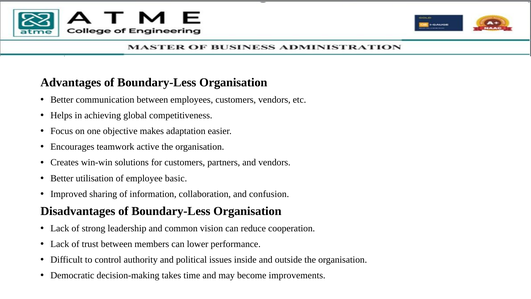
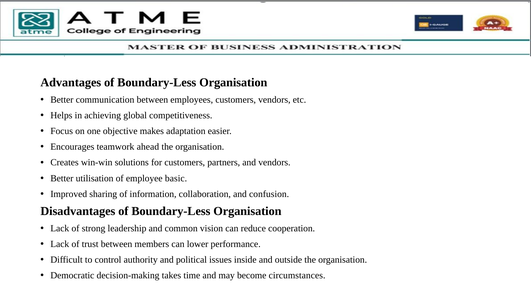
active: active -> ahead
improvements: improvements -> circumstances
